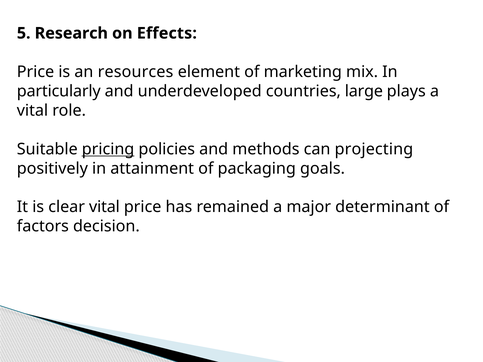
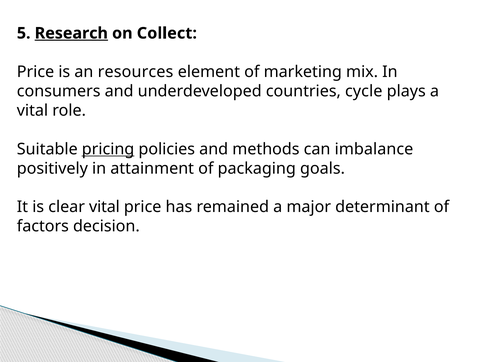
Research underline: none -> present
Effects: Effects -> Collect
particularly: particularly -> consumers
large: large -> cycle
projecting: projecting -> imbalance
